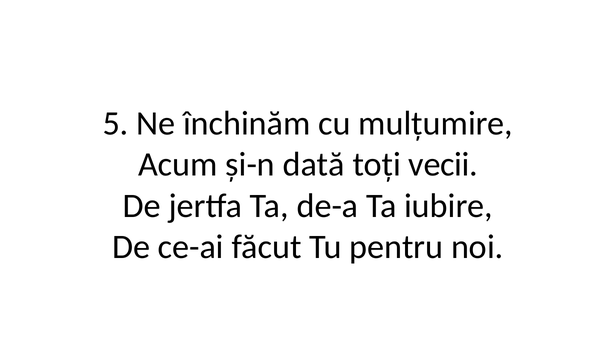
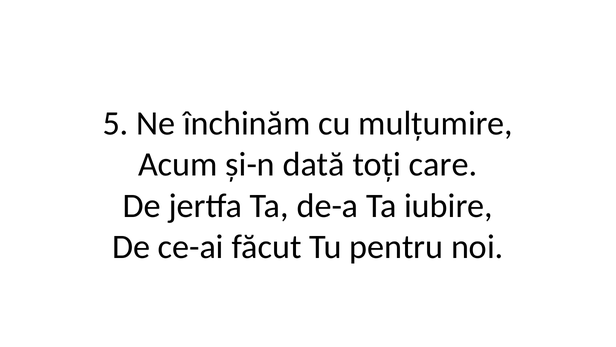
vecii: vecii -> care
